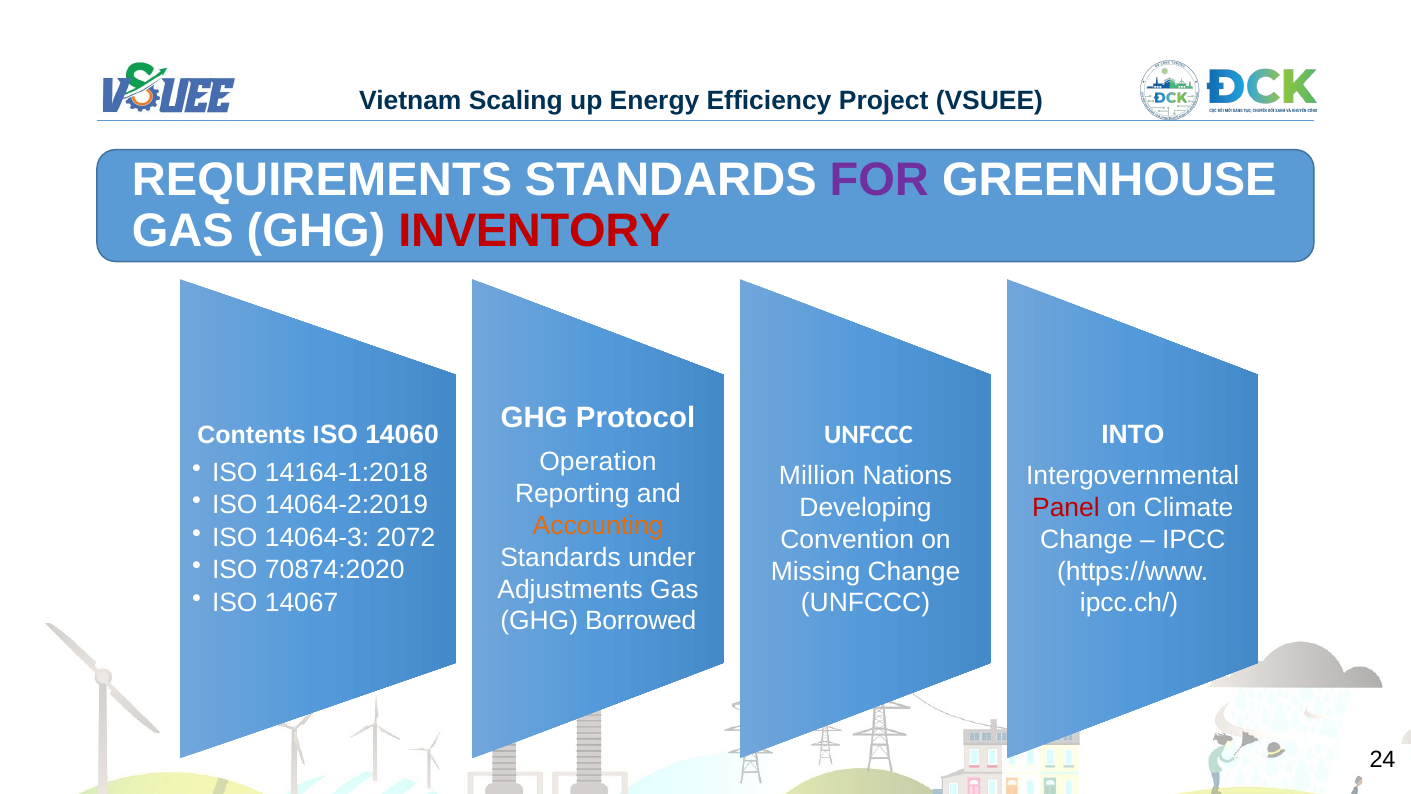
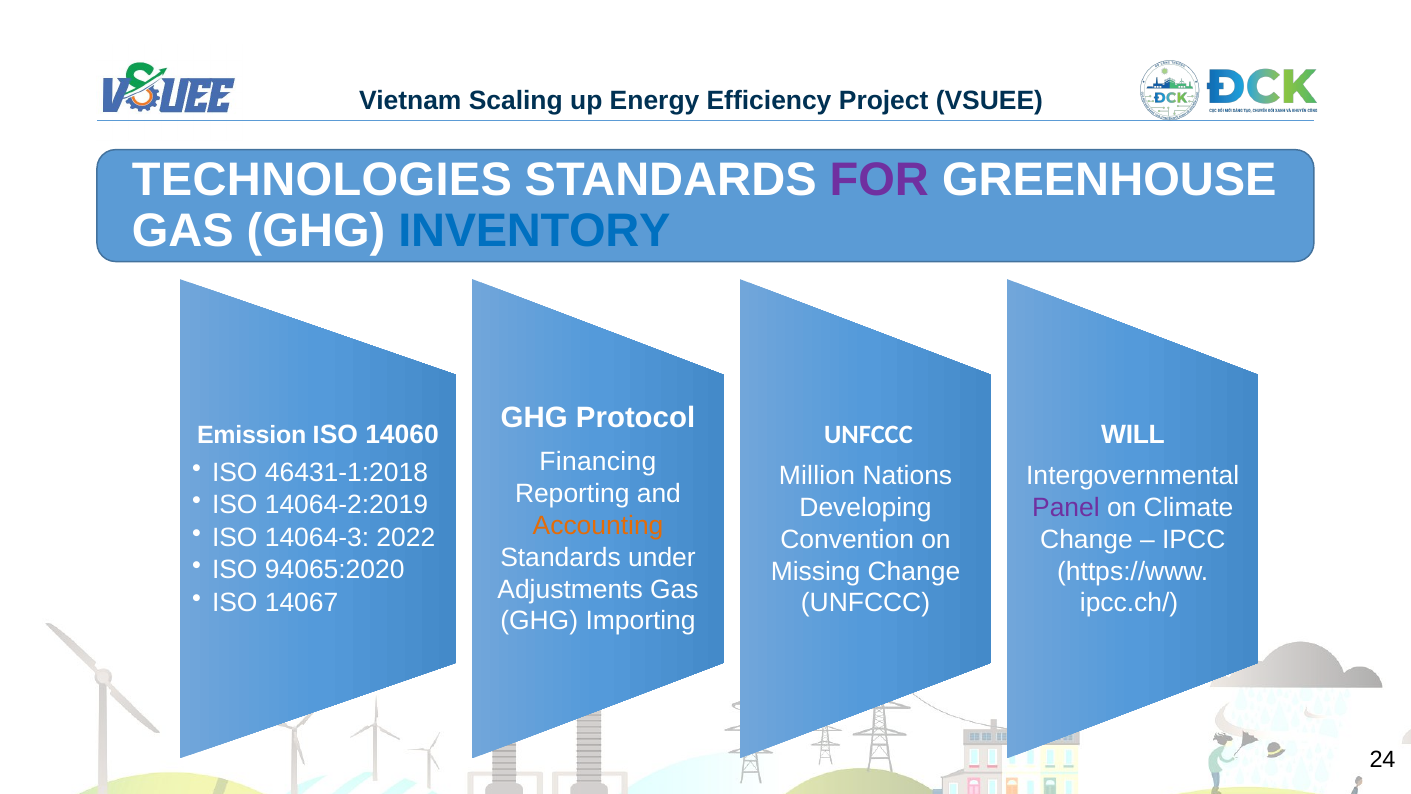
REQUIREMENTS: REQUIREMENTS -> TECHNOLOGIES
INVENTORY colour: red -> blue
INTO: INTO -> WILL
Contents: Contents -> Emission
Operation: Operation -> Financing
14164-1:2018: 14164-1:2018 -> 46431-1:2018
Panel colour: red -> purple
2072: 2072 -> 2022
70874:2020: 70874:2020 -> 94065:2020
Borrowed: Borrowed -> Importing
